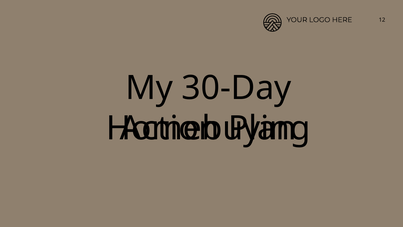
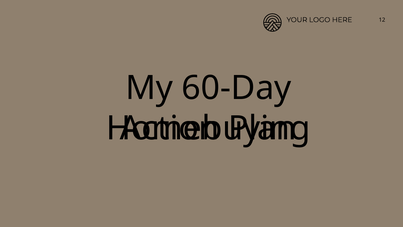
30-Day: 30-Day -> 60-Day
